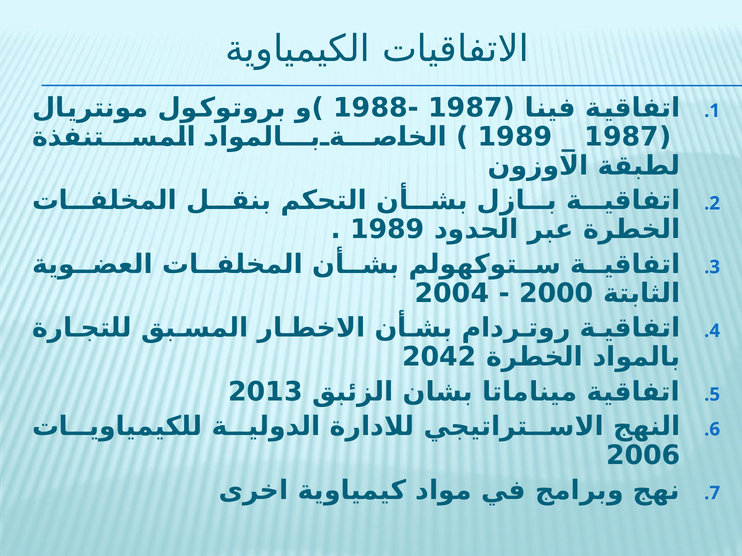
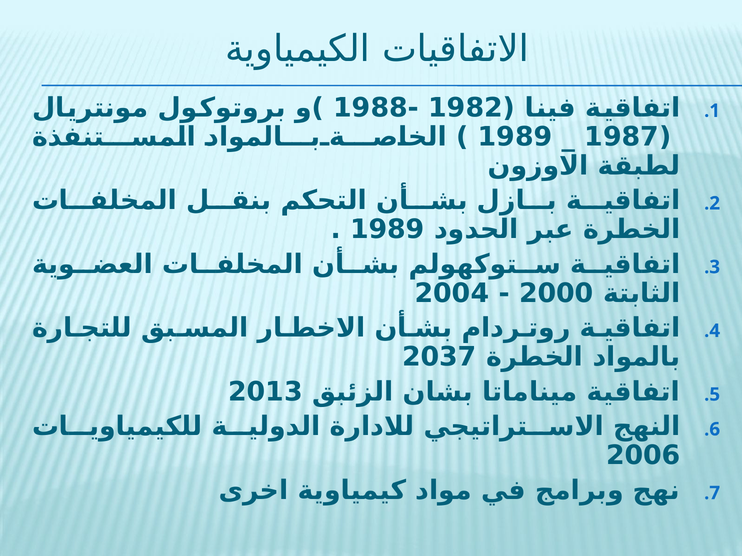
1987 at (466, 108): 1987 -> 1982
2042: 2042 -> 2037
